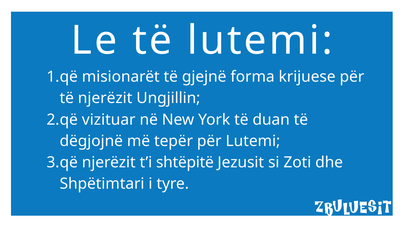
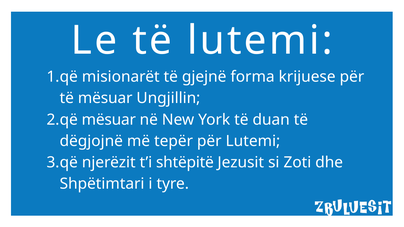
të njerëzit: njerëzit -> mësuar
vizituar at (109, 120): vizituar -> mësuar
